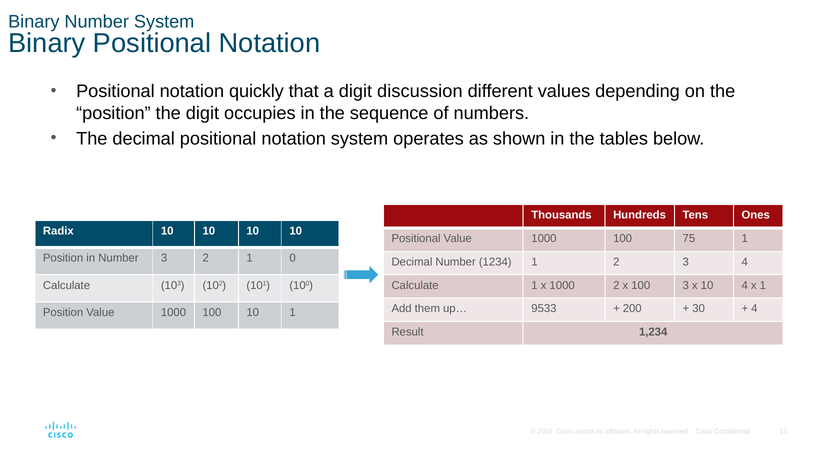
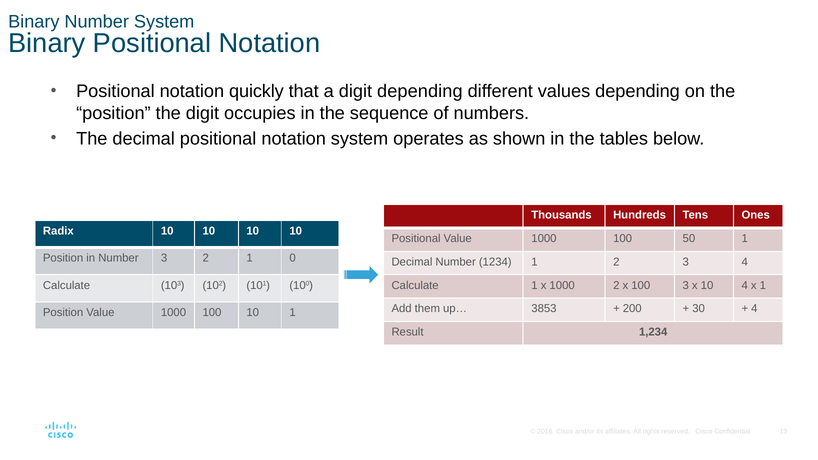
digit discussion: discussion -> depending
75: 75 -> 50
9533: 9533 -> 3853
